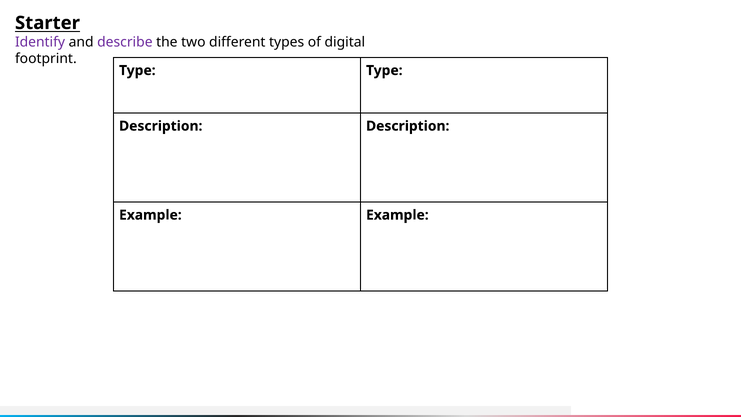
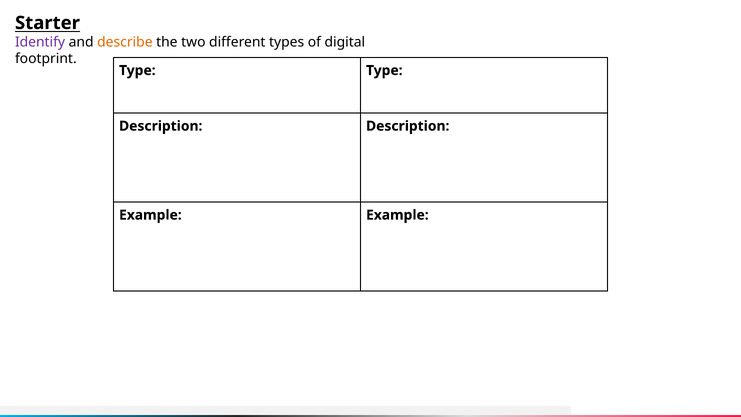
describe colour: purple -> orange
